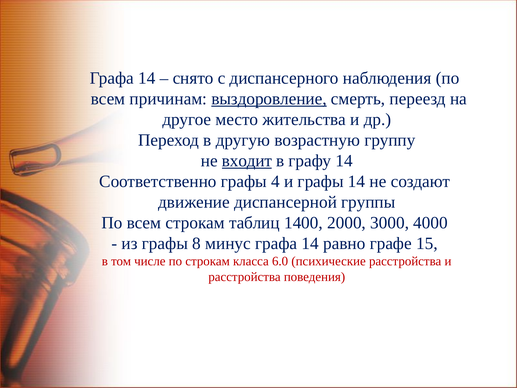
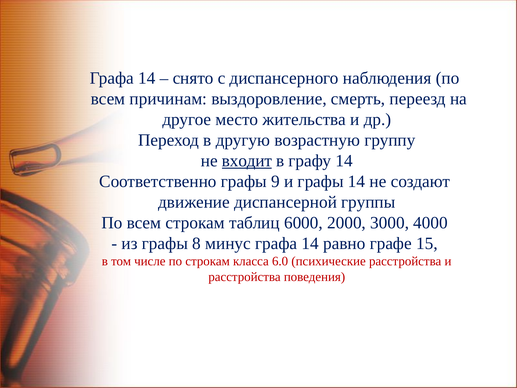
выздоровление underline: present -> none
4: 4 -> 9
1400: 1400 -> 6000
